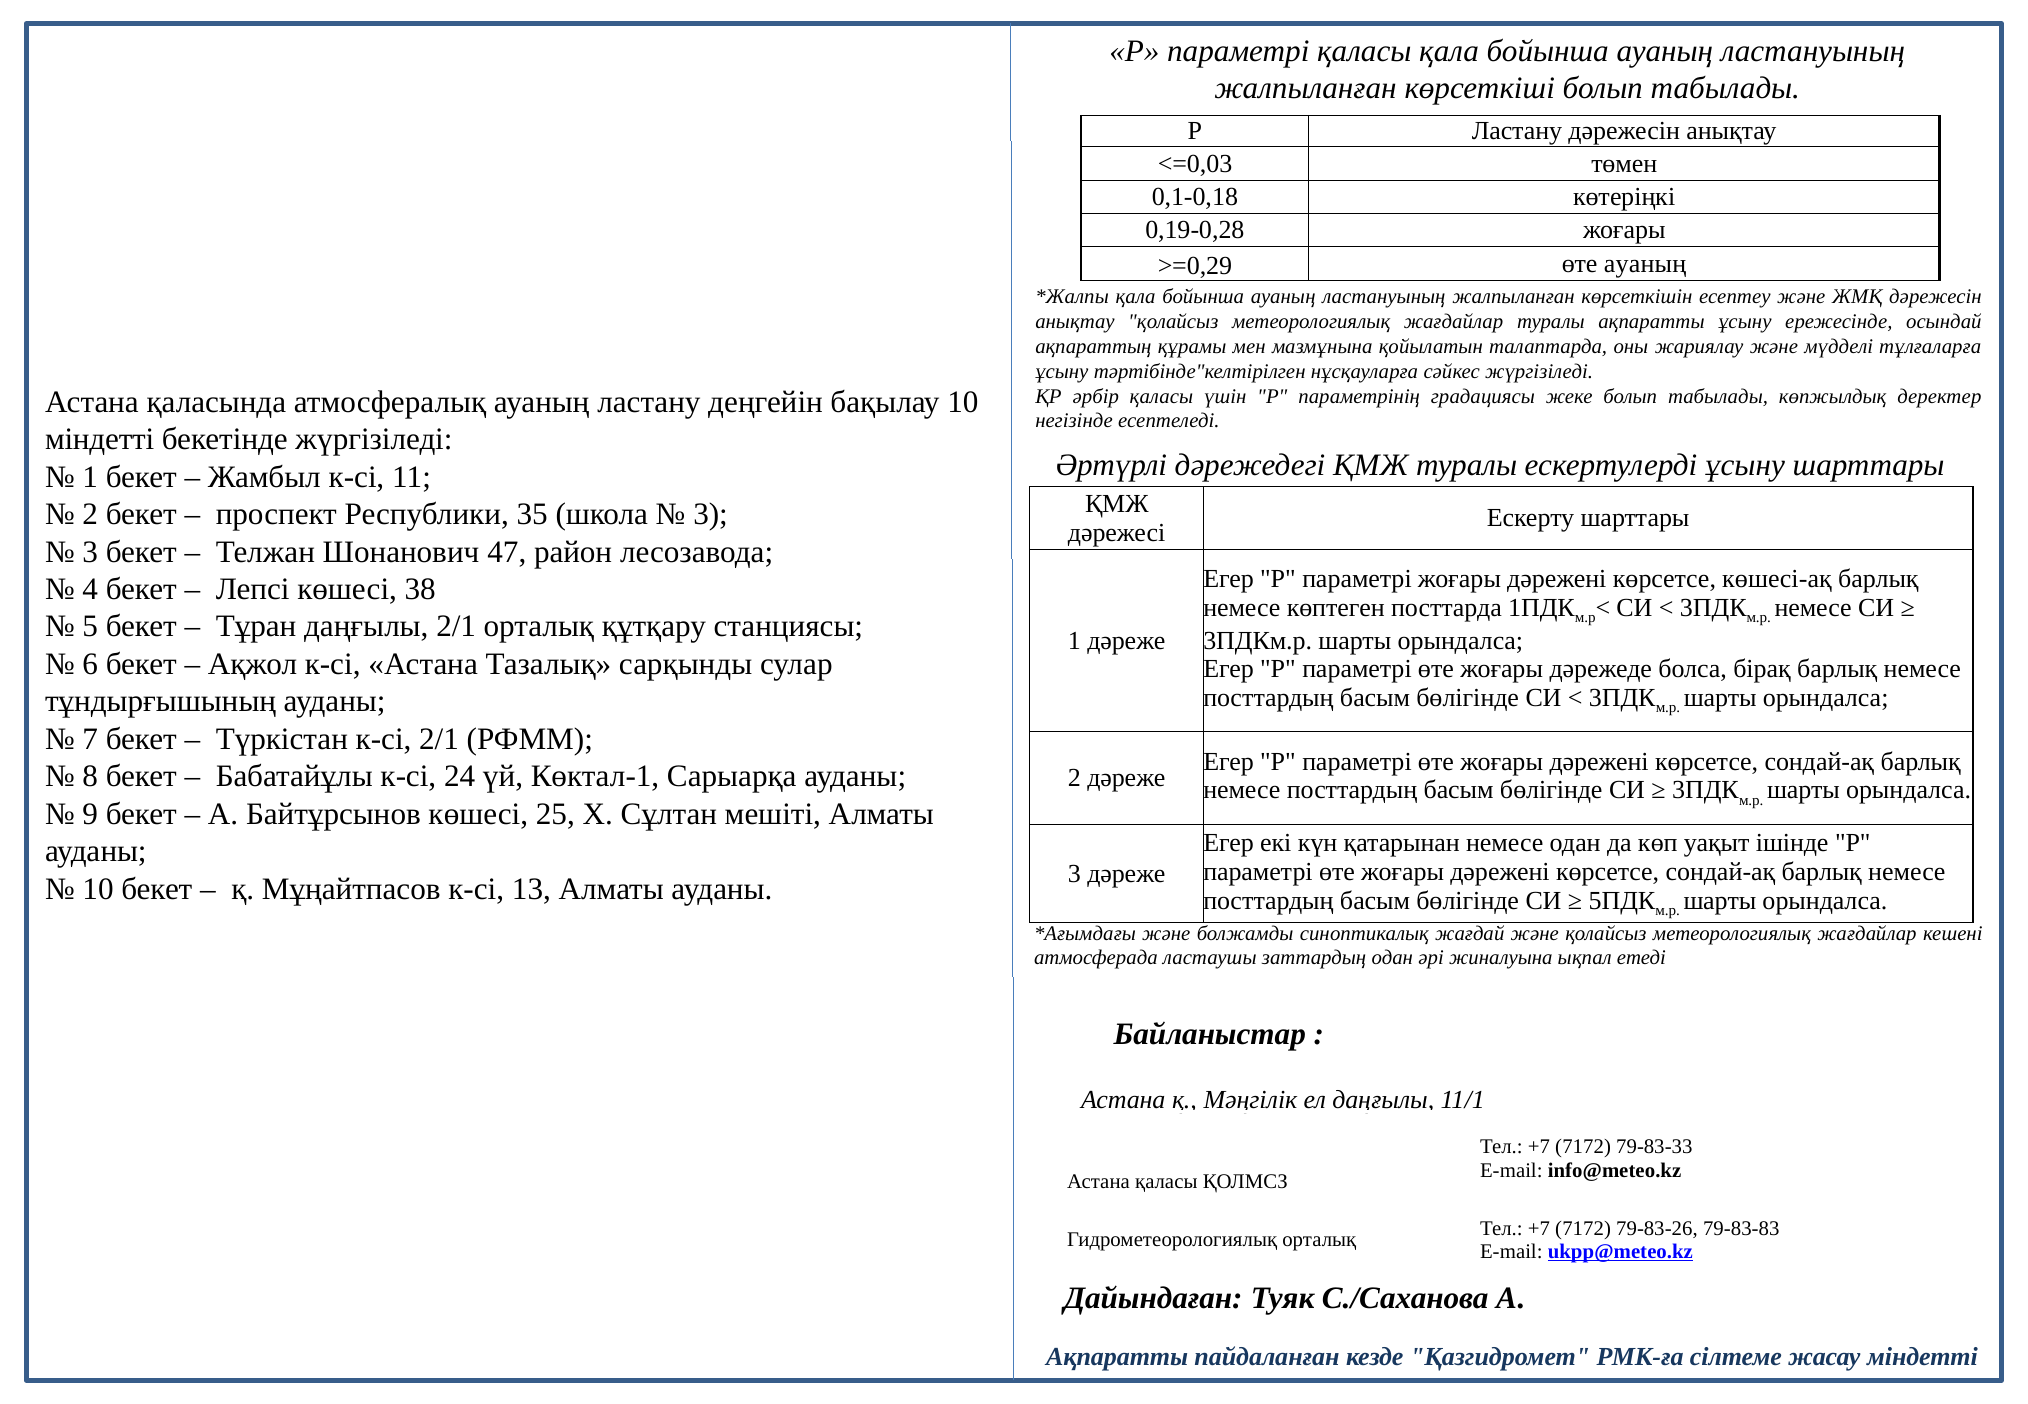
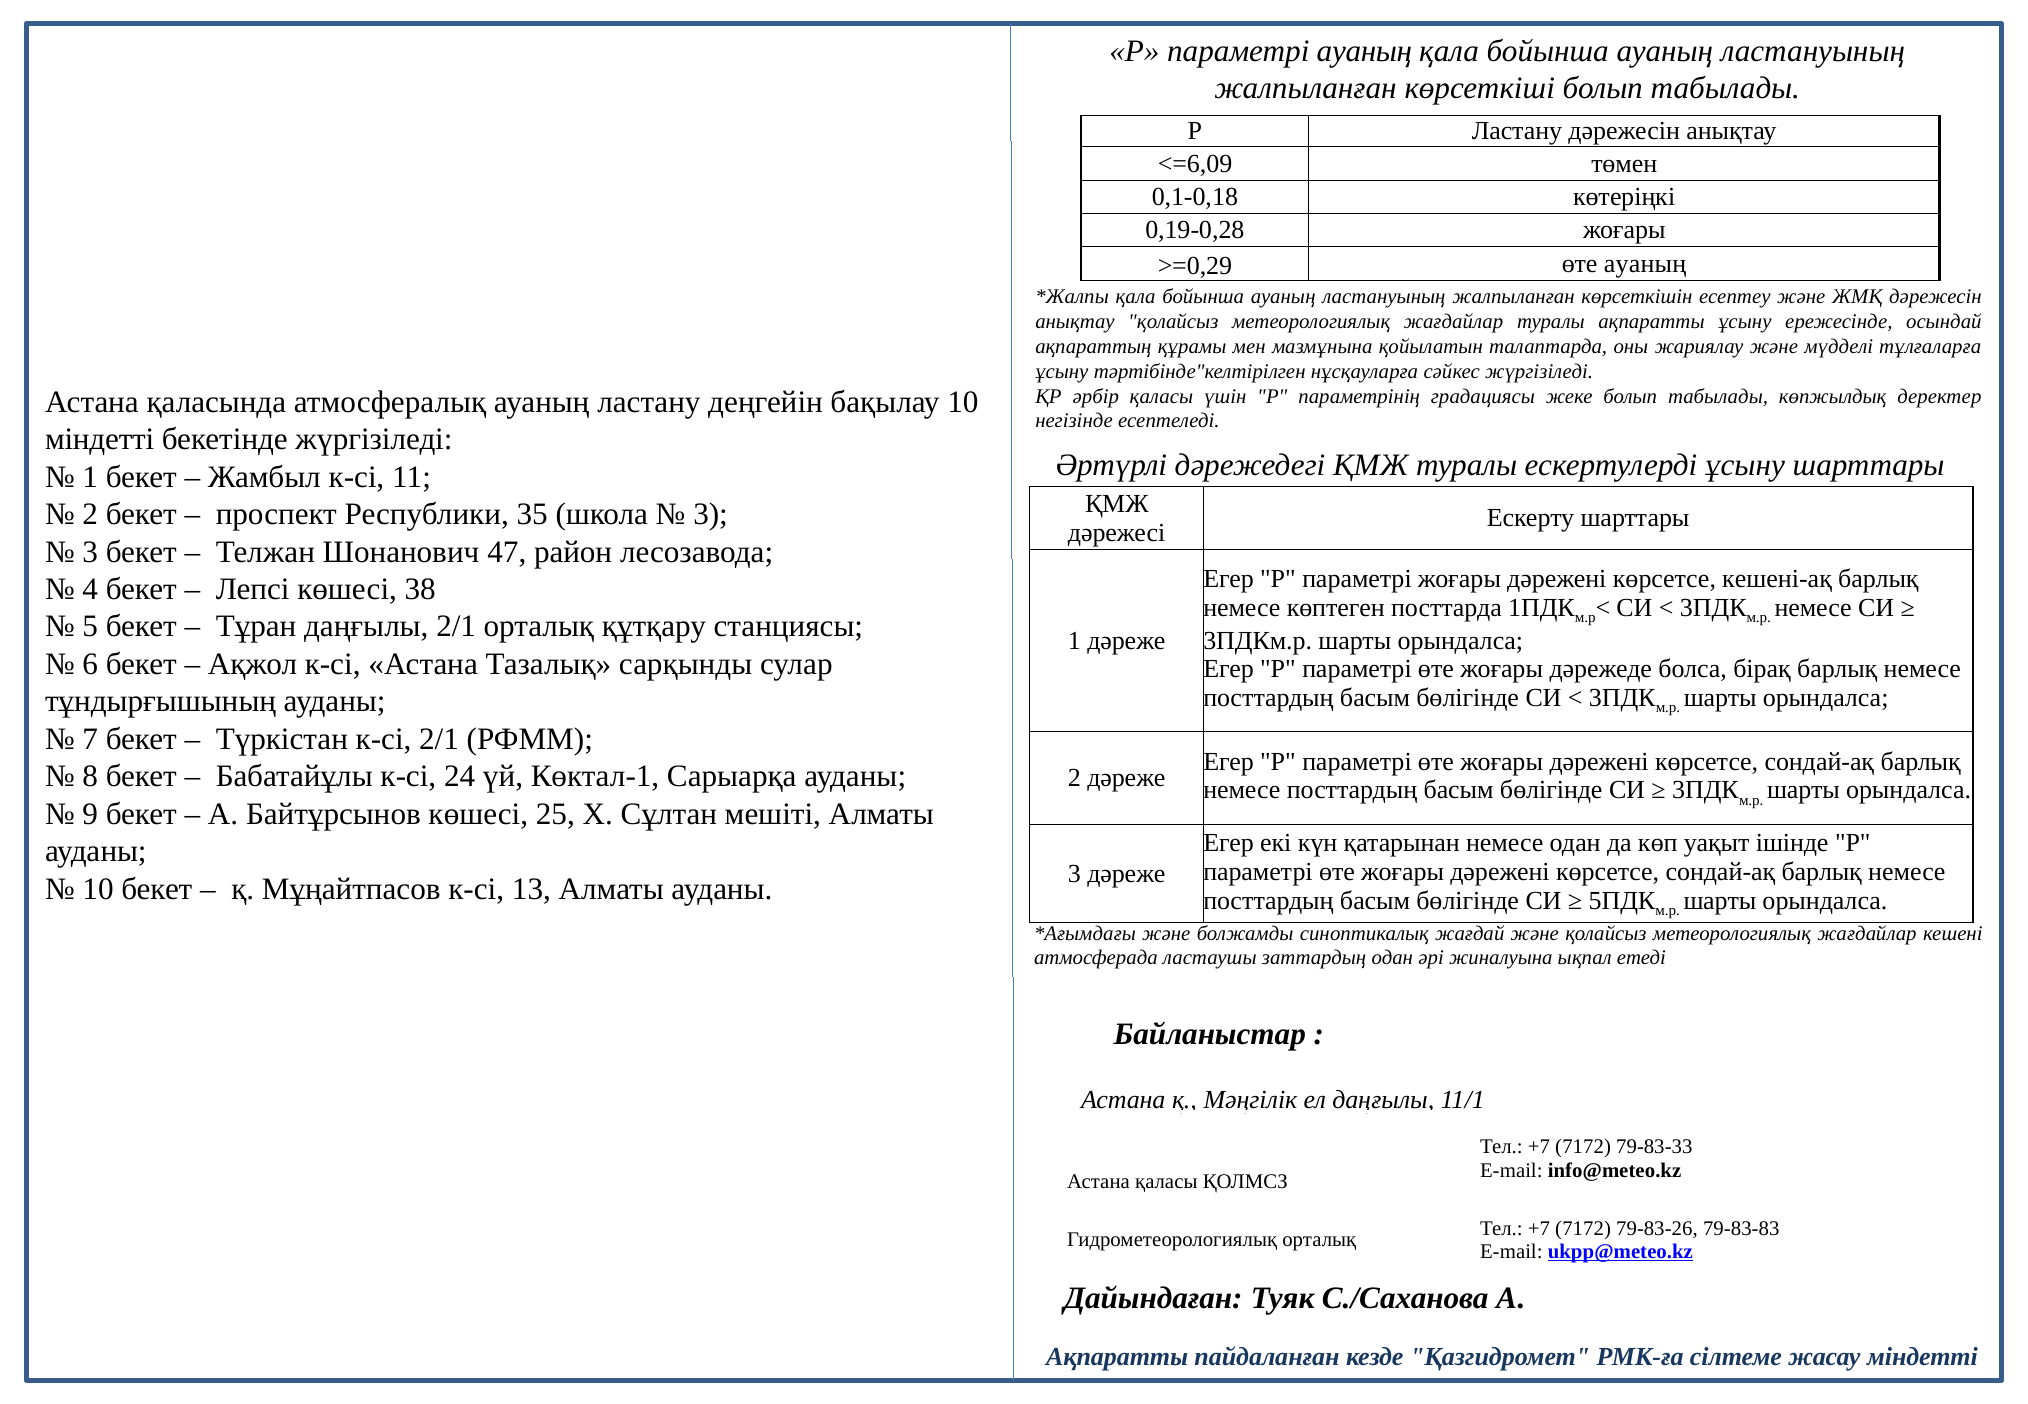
параметрі қаласы: қаласы -> ауаның
<=0,03: <=0,03 -> <=6,09
көшесі-ақ: көшесі-ақ -> кешені-ақ
